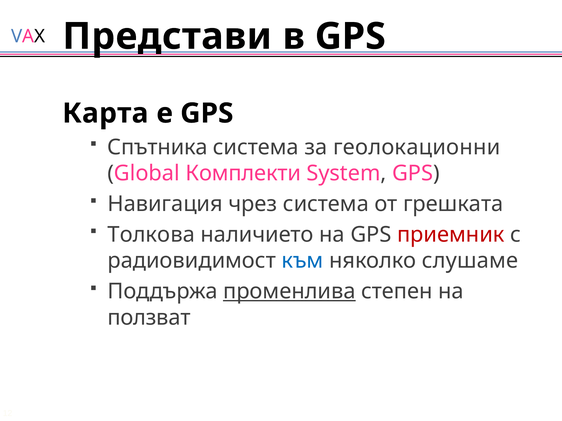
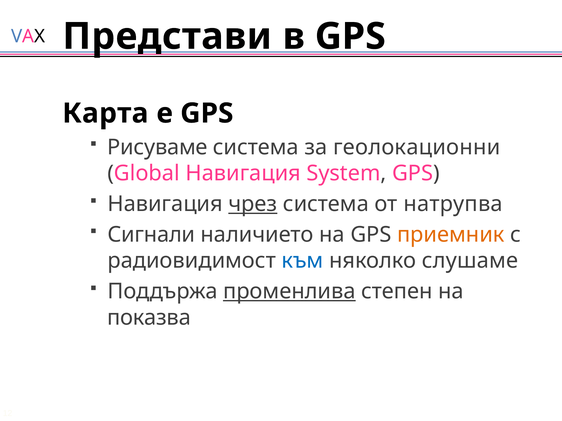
Спътника: Спътника -> Рисуваме
Global Комплекти: Комплекти -> Навигация
чрез underline: none -> present
грешката: грешката -> натрупва
Толкова: Толкова -> Сигнали
приемник colour: red -> orange
ползват: ползват -> показва
